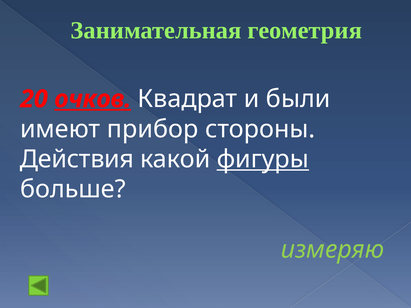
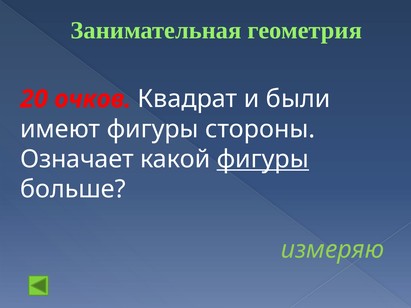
очков underline: present -> none
имеют прибор: прибор -> фигуры
Действия: Действия -> Означает
